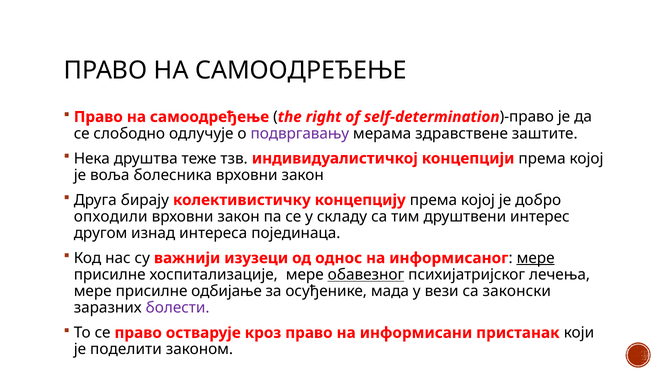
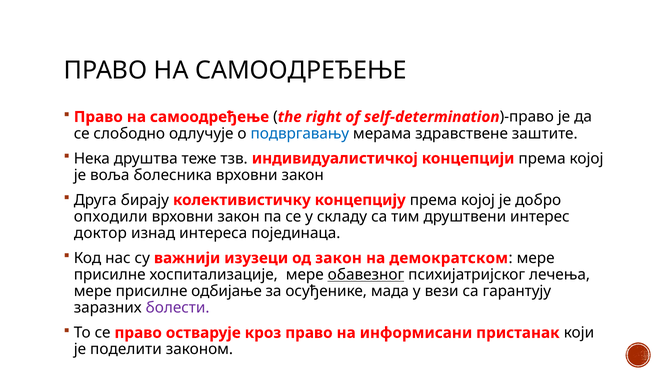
подвргавању colour: purple -> blue
другом: другом -> доктор
од однос: однос -> закон
информисаног: информисаног -> демократском
мере at (536, 258) underline: present -> none
законски: законски -> гарантују
